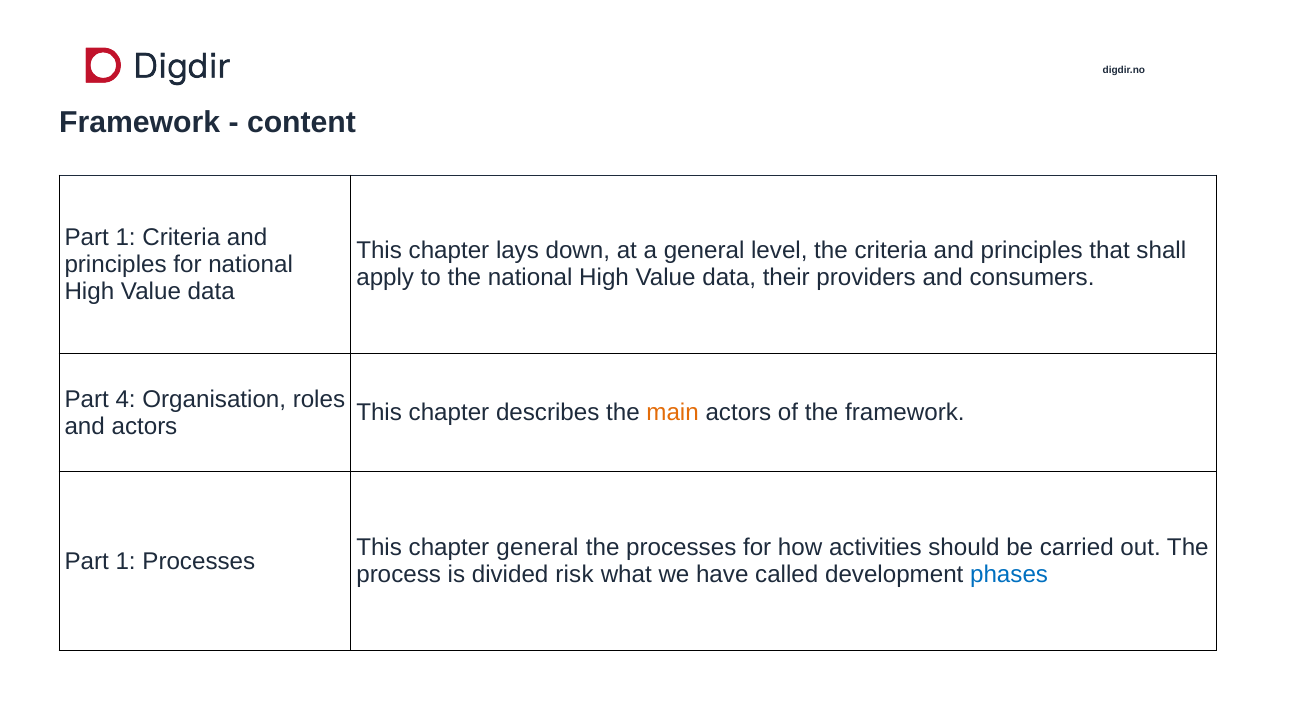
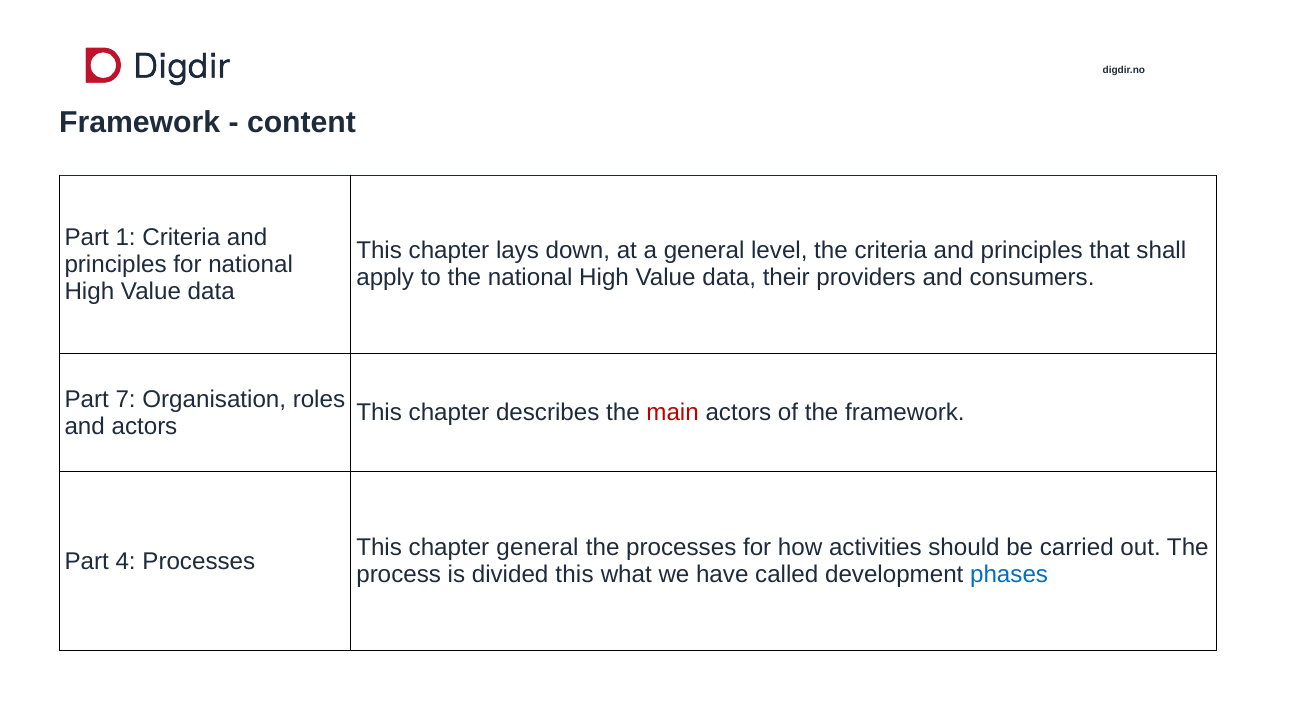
4: 4 -> 7
main colour: orange -> red
1 at (126, 561): 1 -> 4
divided risk: risk -> this
